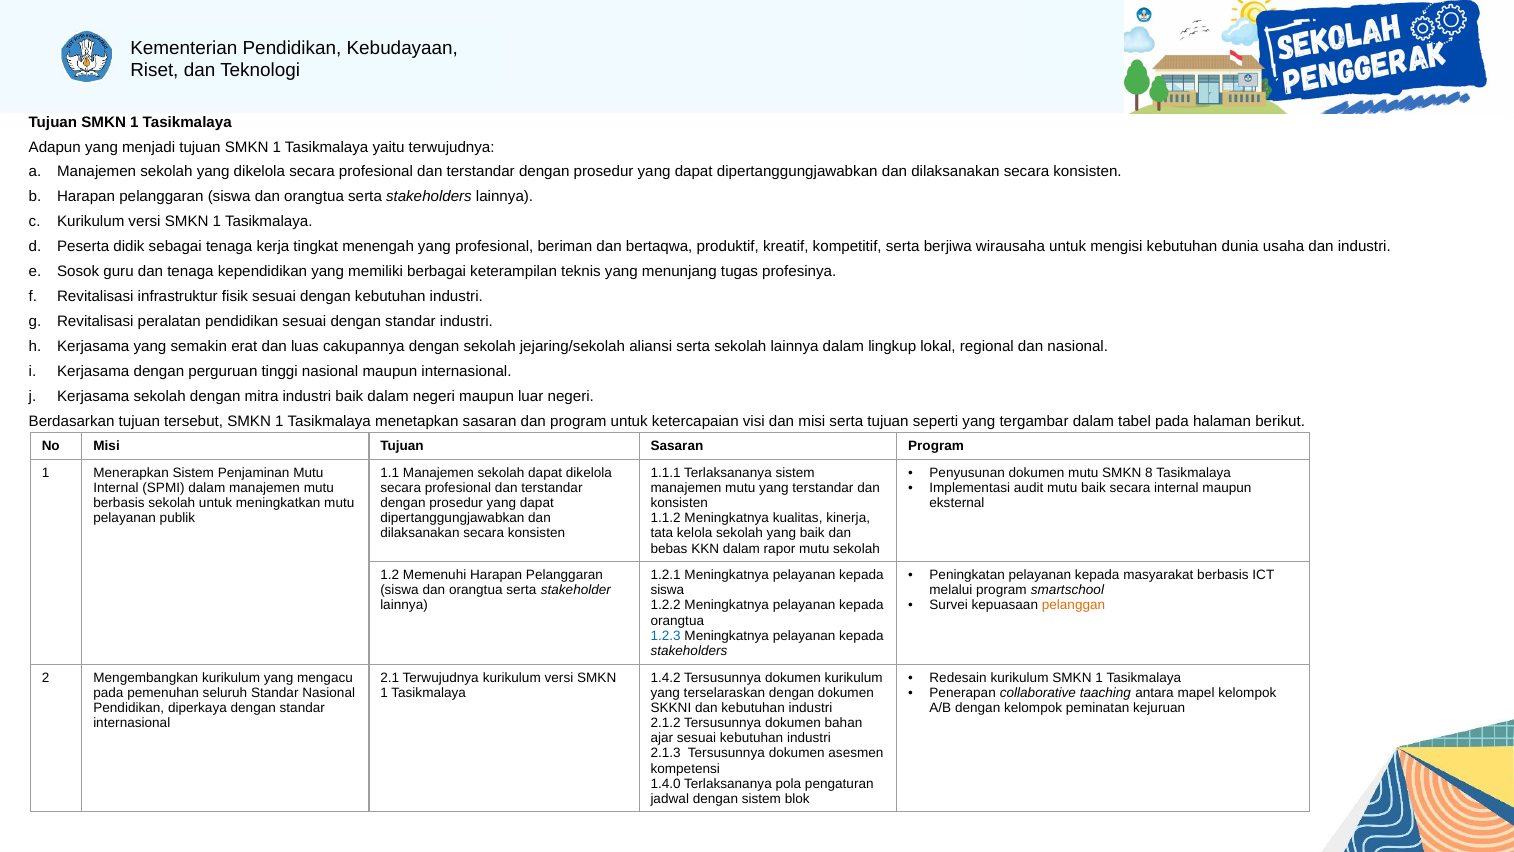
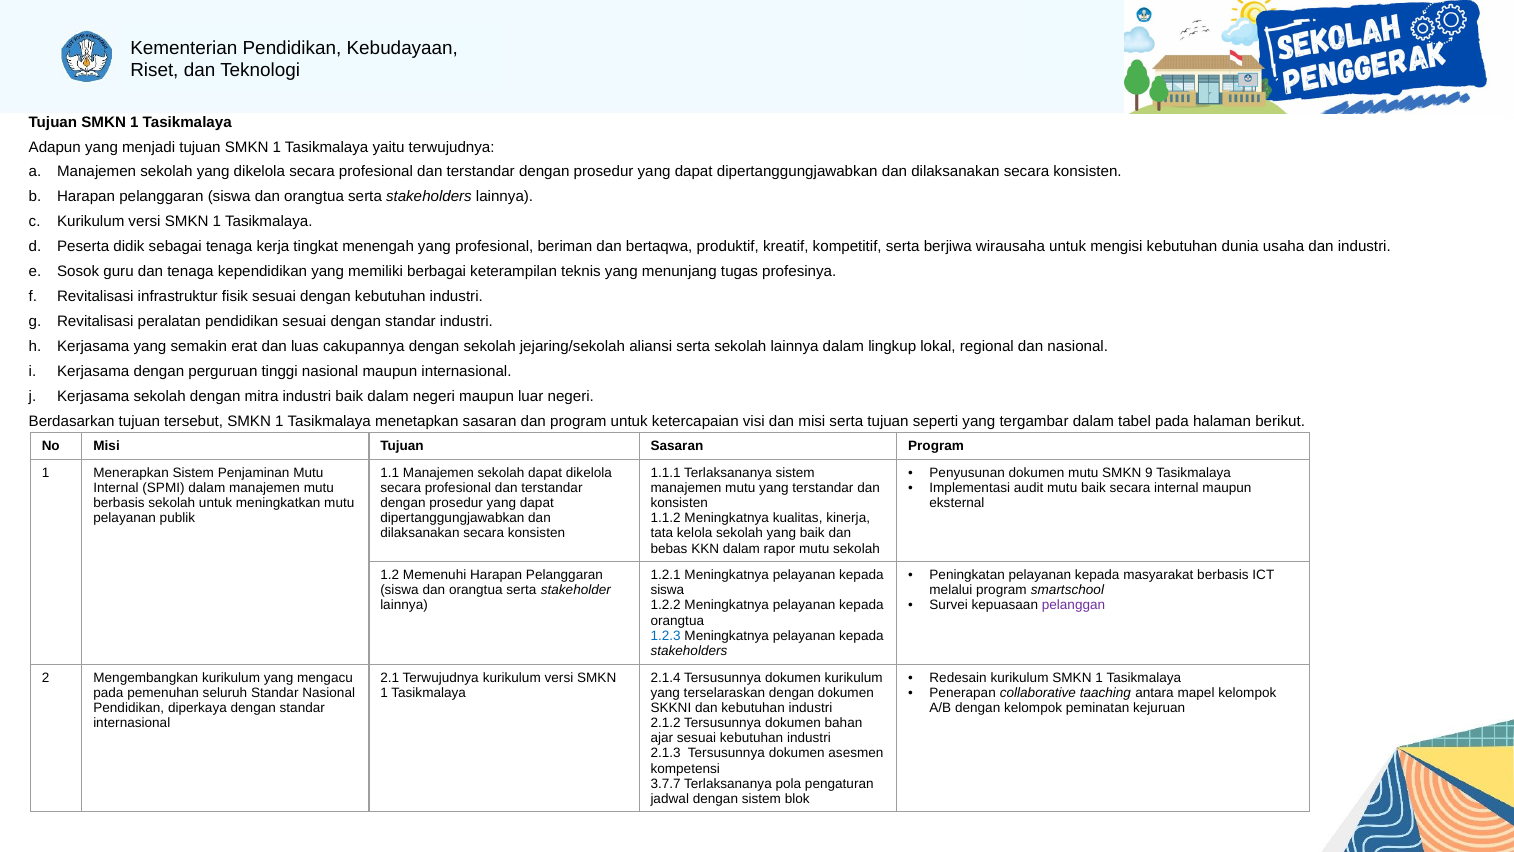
8: 8 -> 9
pelanggan colour: orange -> purple
1.4.2: 1.4.2 -> 2.1.4
1.4.0: 1.4.0 -> 3.7.7
